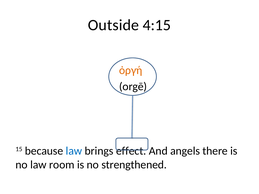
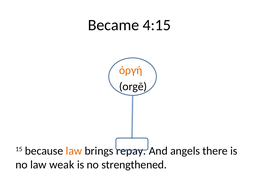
Outside: Outside -> Became
law at (74, 151) colour: blue -> orange
effect: effect -> repay
room: room -> weak
